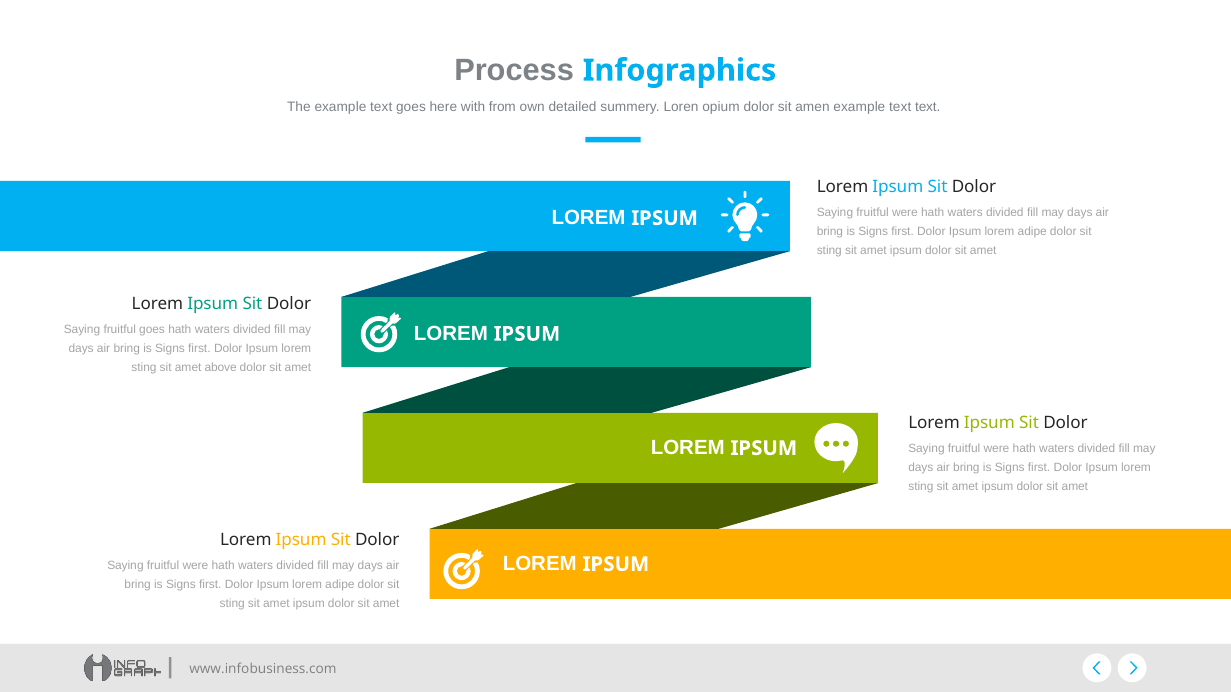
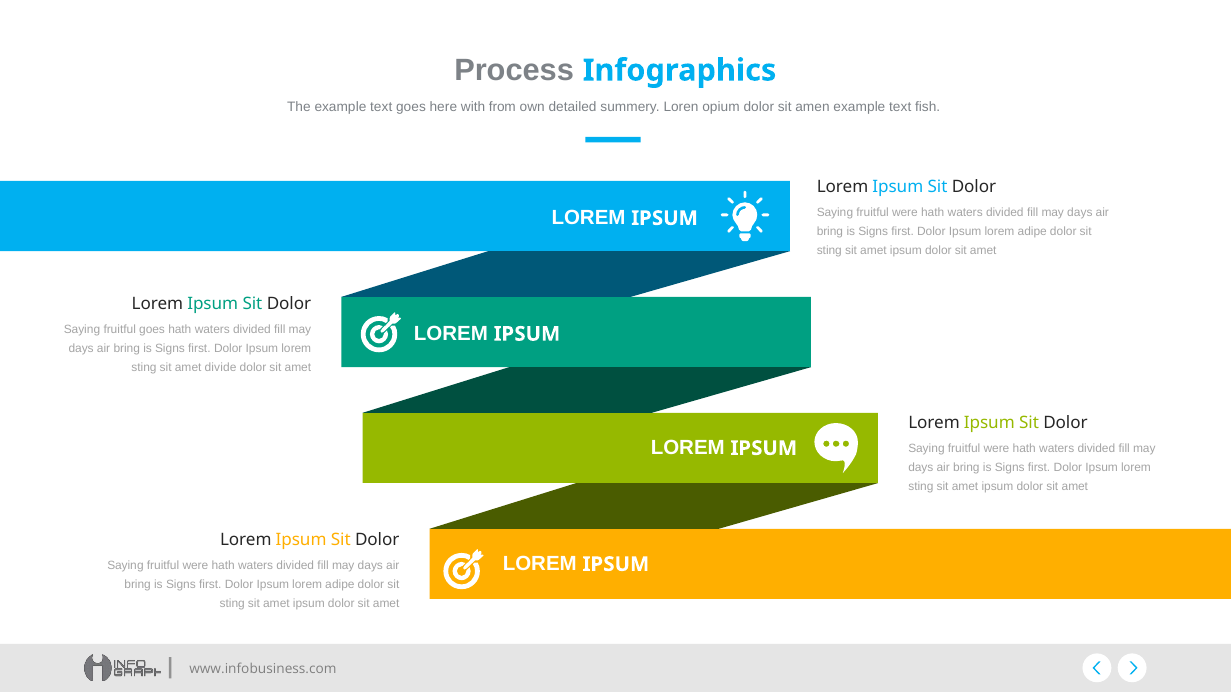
text text: text -> fish
above: above -> divide
